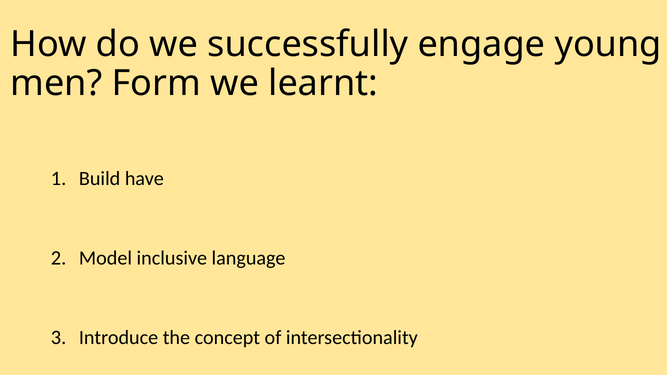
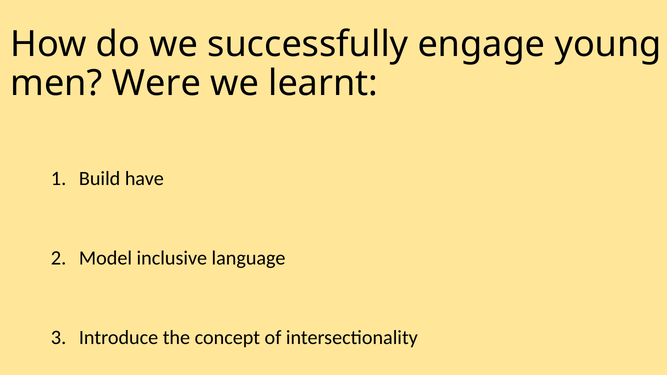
Form: Form -> Were
